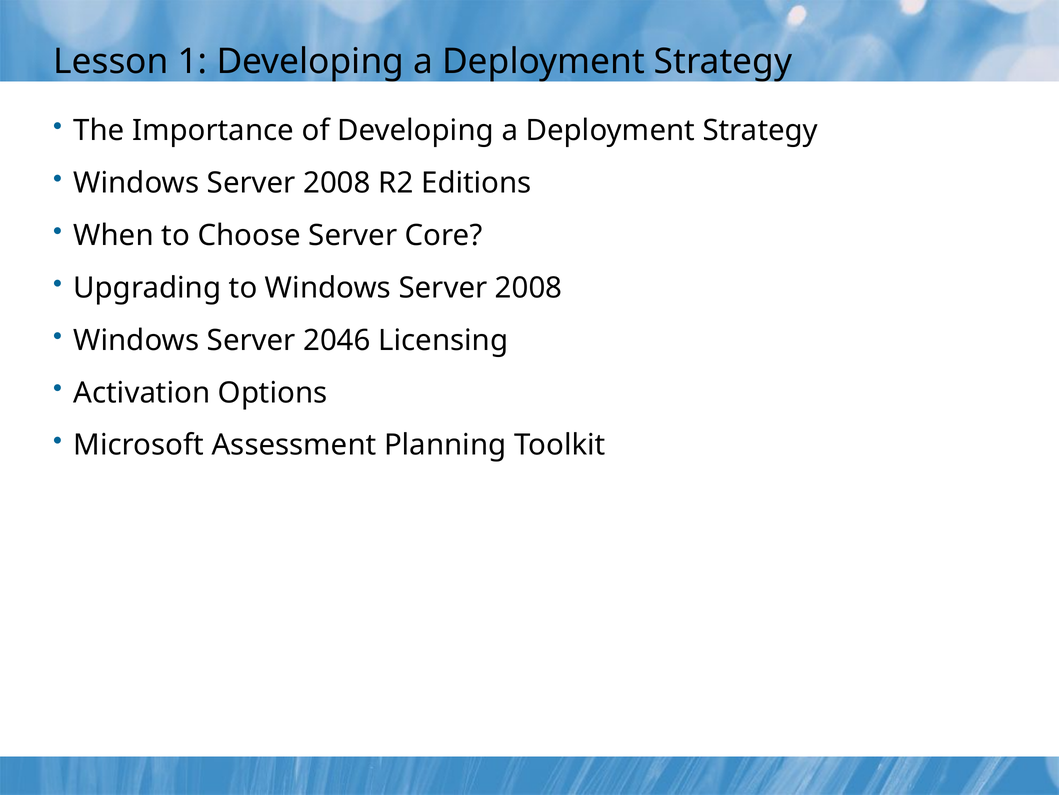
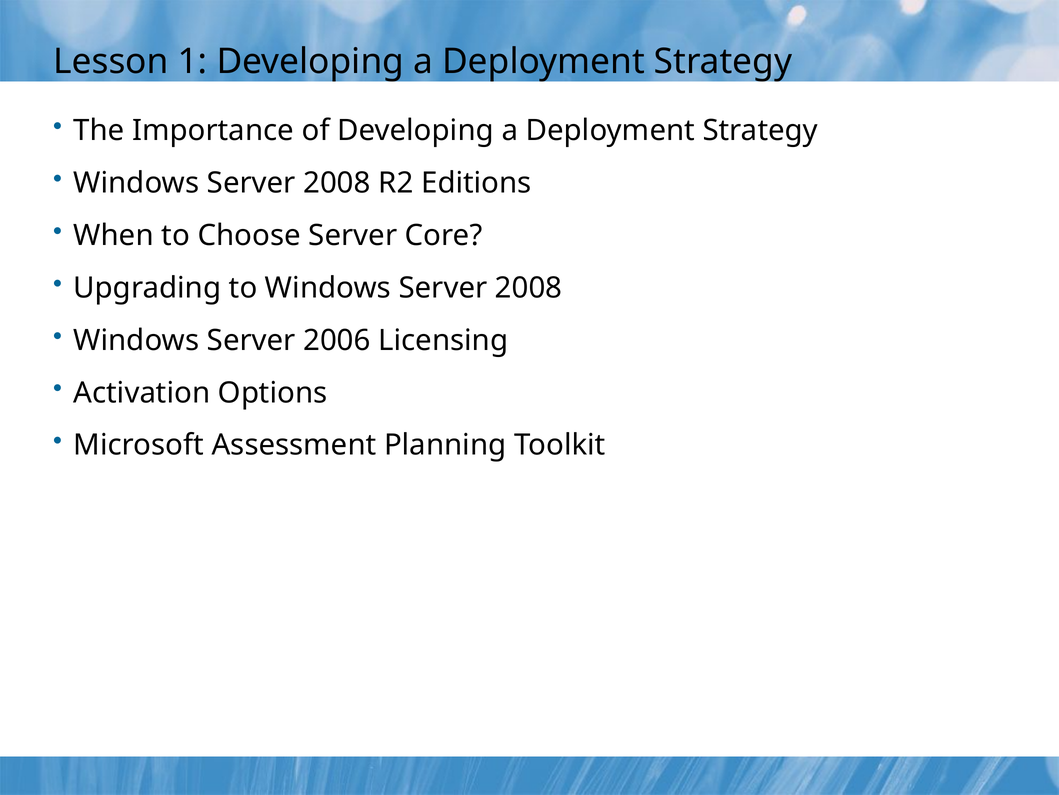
2046: 2046 -> 2006
